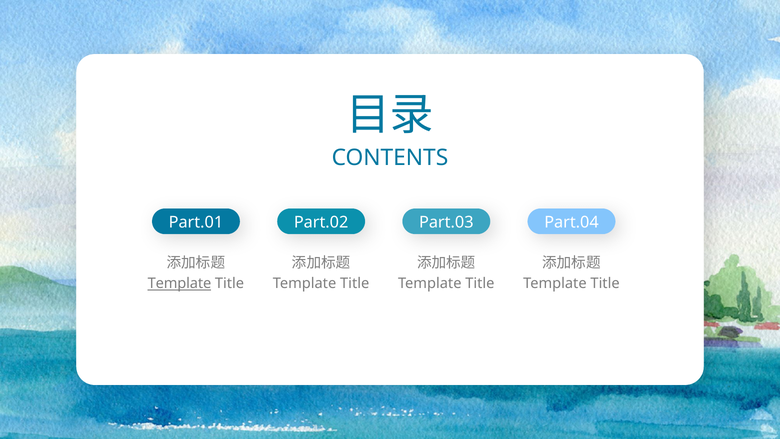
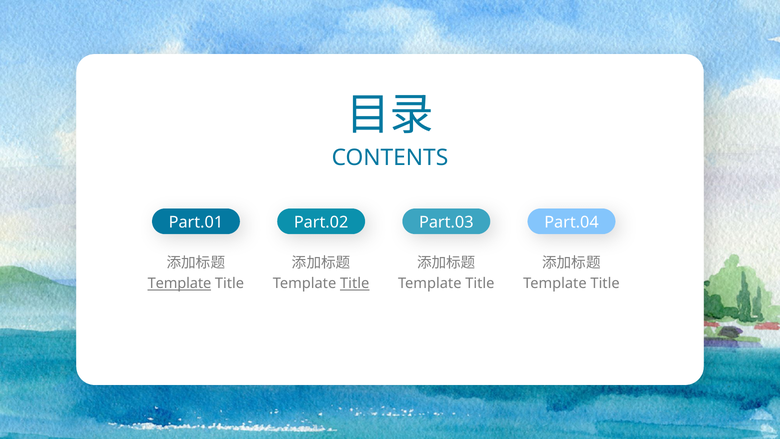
Title at (355, 283) underline: none -> present
